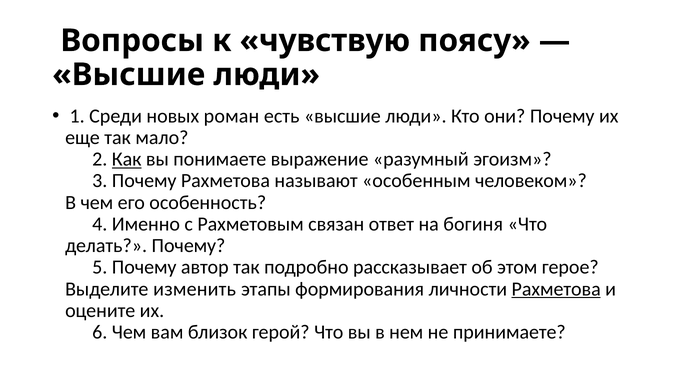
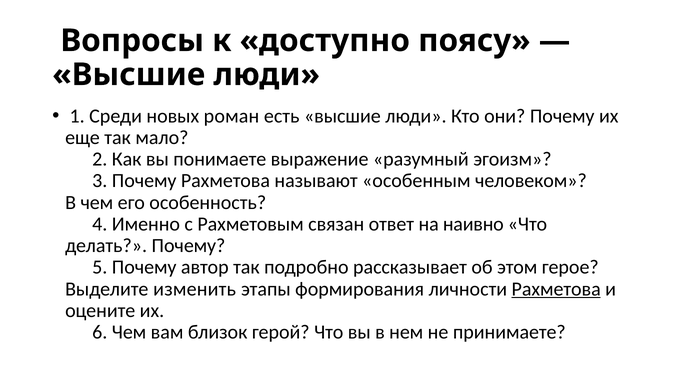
чувствую: чувствую -> доступно
Как underline: present -> none
богиня: богиня -> наивно
